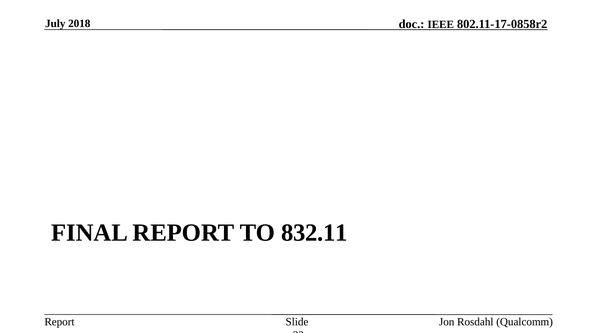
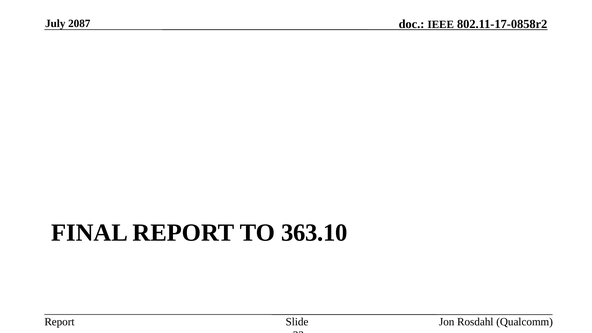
2018: 2018 -> 2087
832.11: 832.11 -> 363.10
